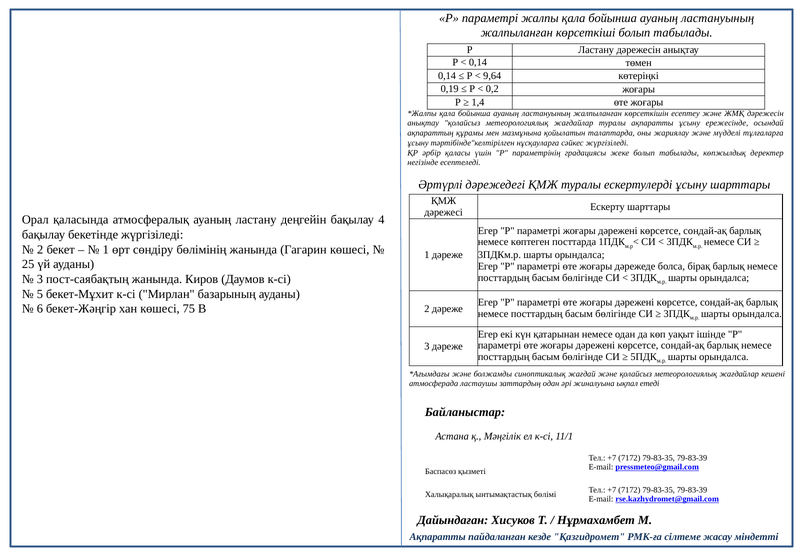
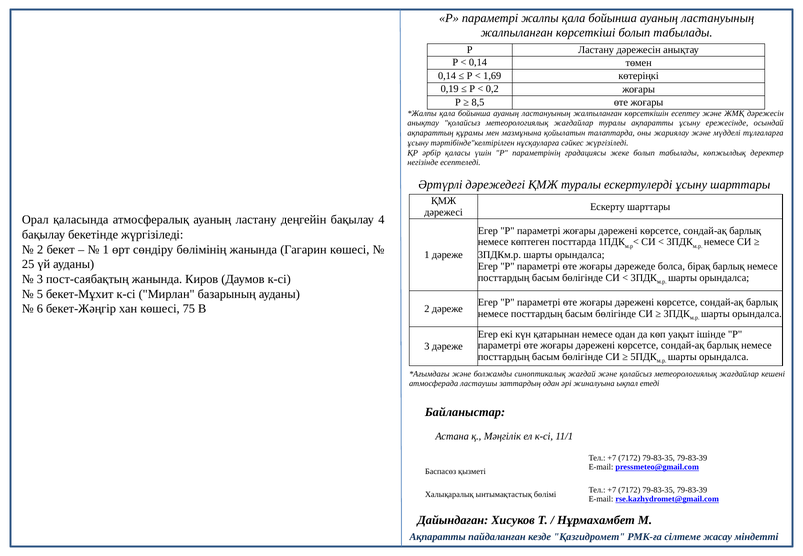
9,64: 9,64 -> 1,69
1,4: 1,4 -> 8,5
